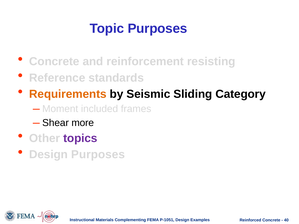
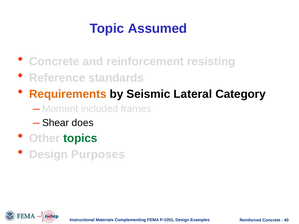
Topic Purposes: Purposes -> Assumed
Sliding: Sliding -> Lateral
more: more -> does
topics colour: purple -> green
